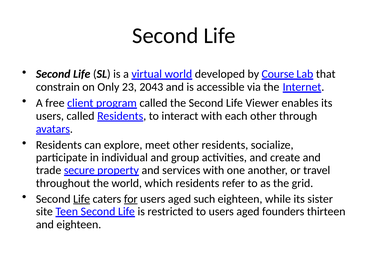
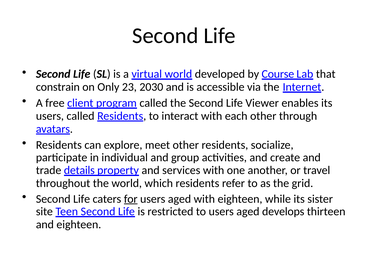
2043: 2043 -> 2030
secure: secure -> details
Life at (82, 199) underline: present -> none
aged such: such -> with
founders: founders -> develops
